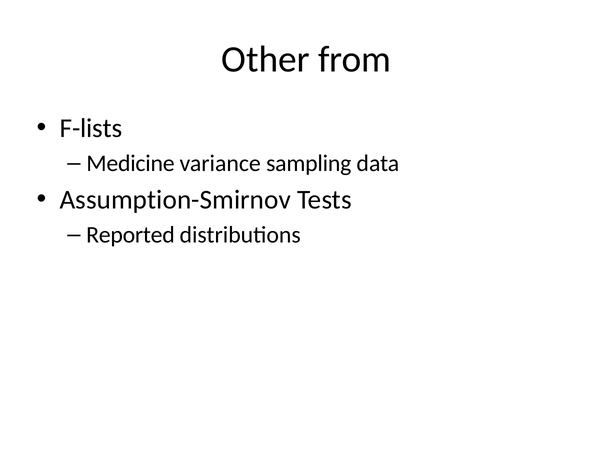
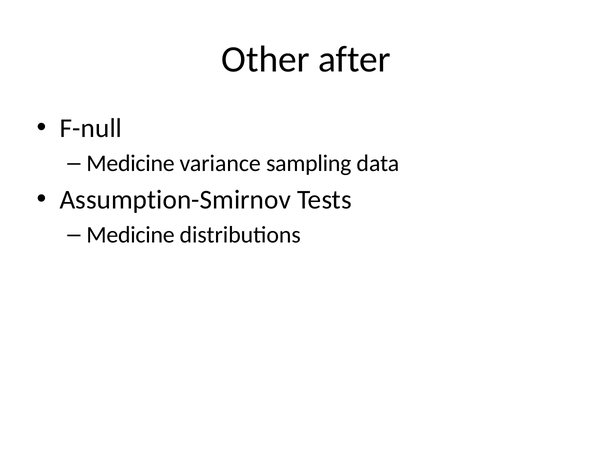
from: from -> after
F-lists: F-lists -> F-null
Reported at (130, 235): Reported -> Medicine
